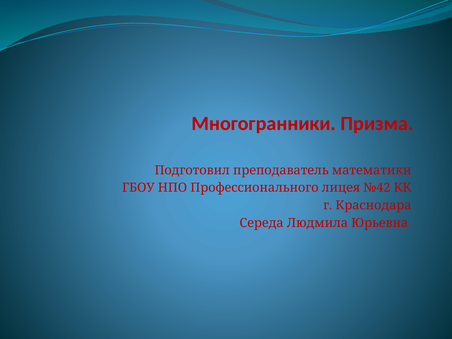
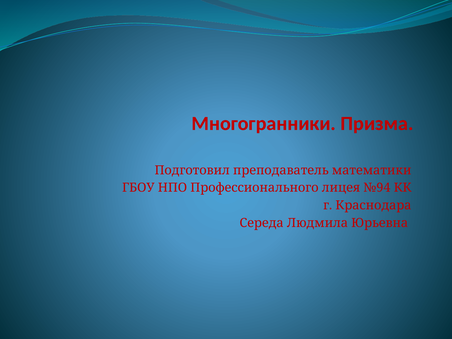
№42: №42 -> №94
